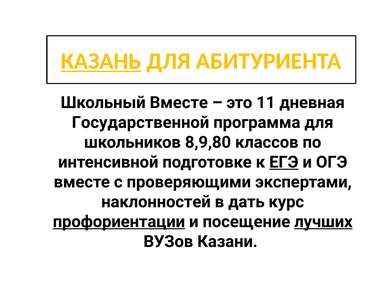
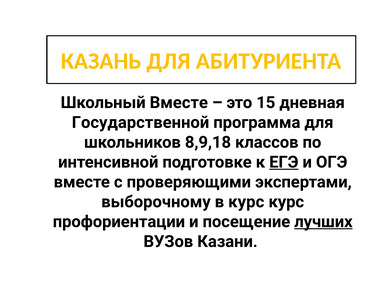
КАЗАНЬ underline: present -> none
11: 11 -> 15
8,9,80: 8,9,80 -> 8,9,18
наклонностей: наклонностей -> выборочному
в дать: дать -> курс
профориентации underline: present -> none
